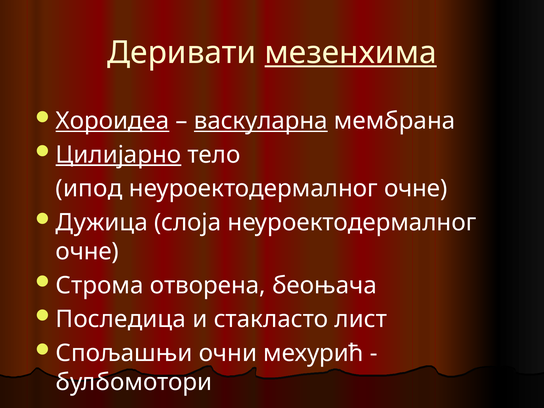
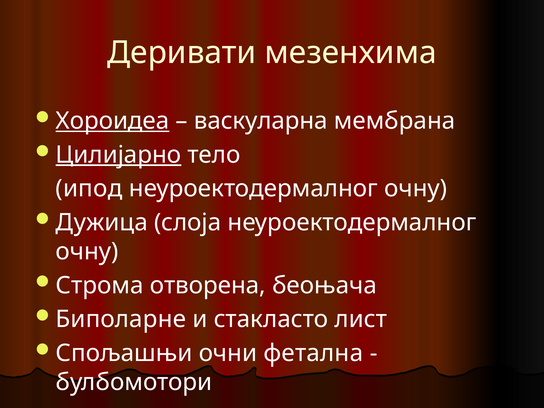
мезенхима underline: present -> none
васкуларна underline: present -> none
очне at (416, 189): очне -> очну
очне at (87, 252): очне -> очну
Последица: Последица -> Биполарне
мехурић: мехурић -> фетална
